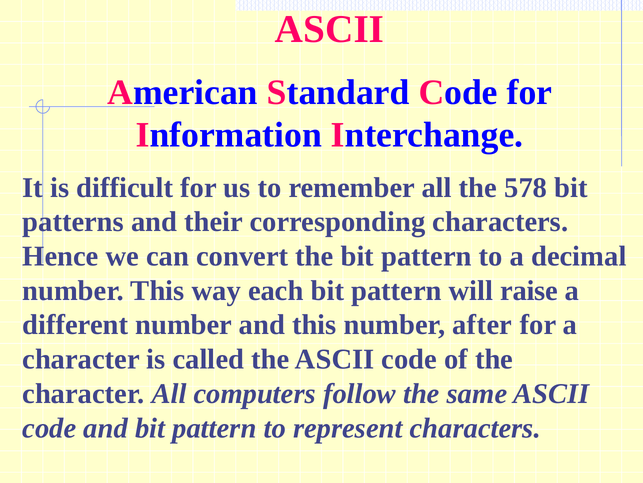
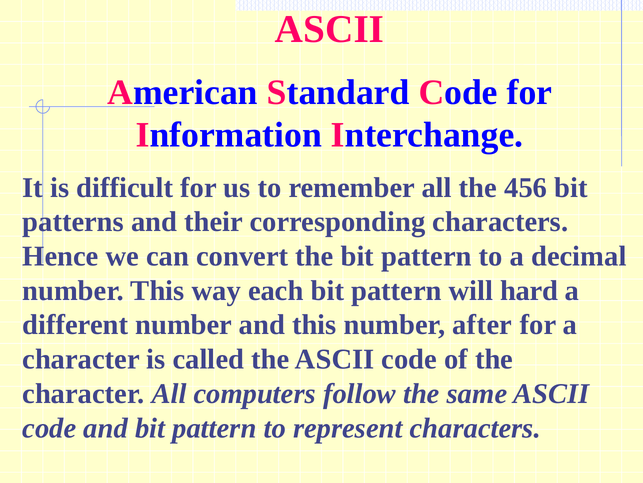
578: 578 -> 456
raise: raise -> hard
